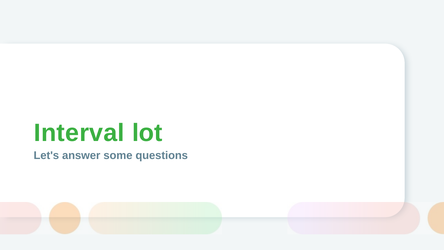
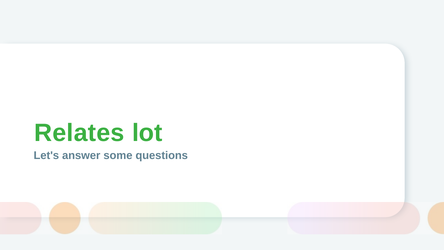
Interval: Interval -> Relates
